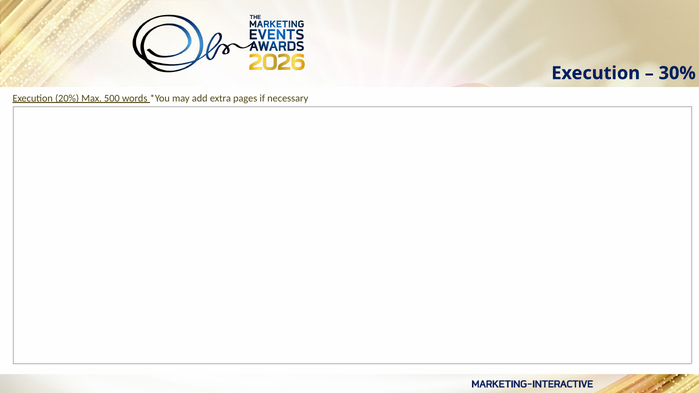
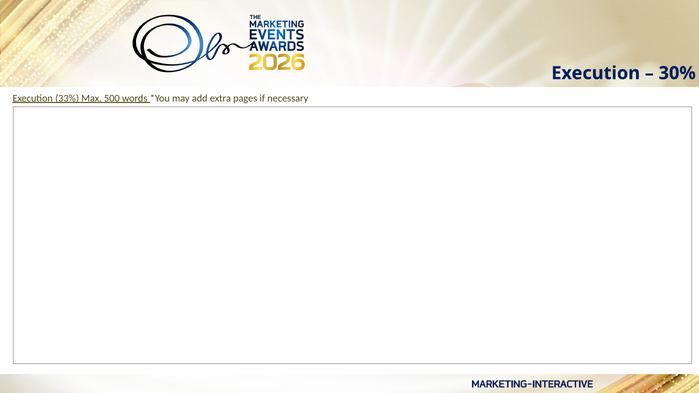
20%: 20% -> 33%
